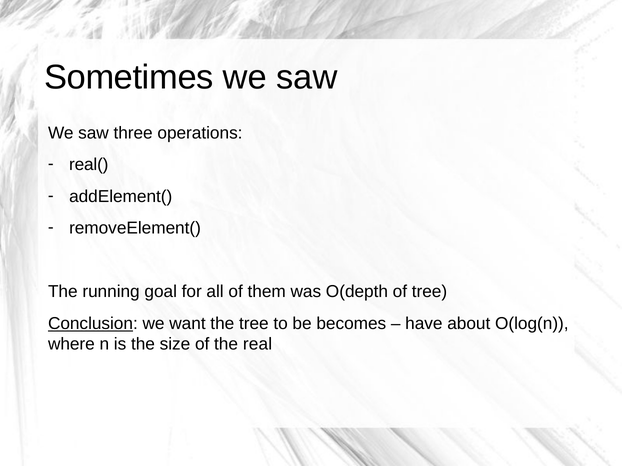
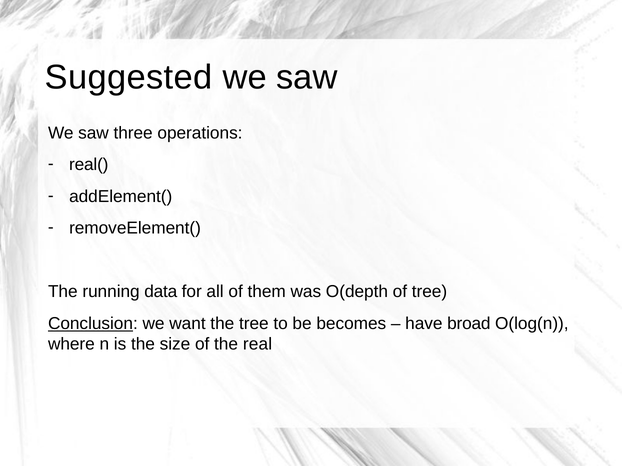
Sometimes: Sometimes -> Suggested
goal: goal -> data
about: about -> broad
